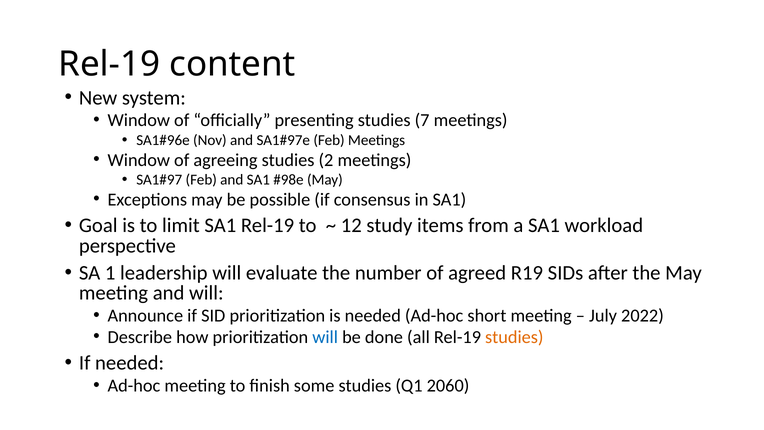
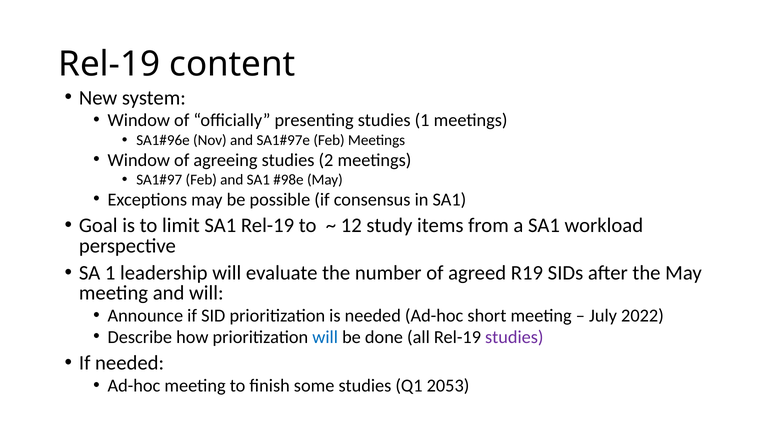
studies 7: 7 -> 1
studies at (514, 337) colour: orange -> purple
2060: 2060 -> 2053
